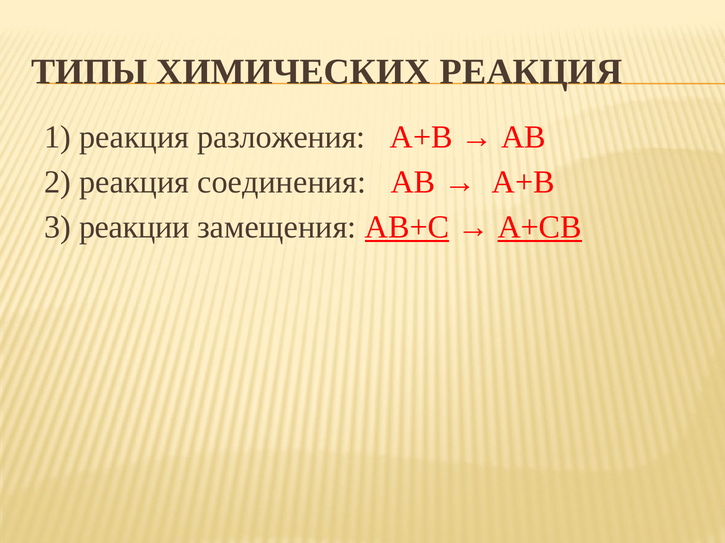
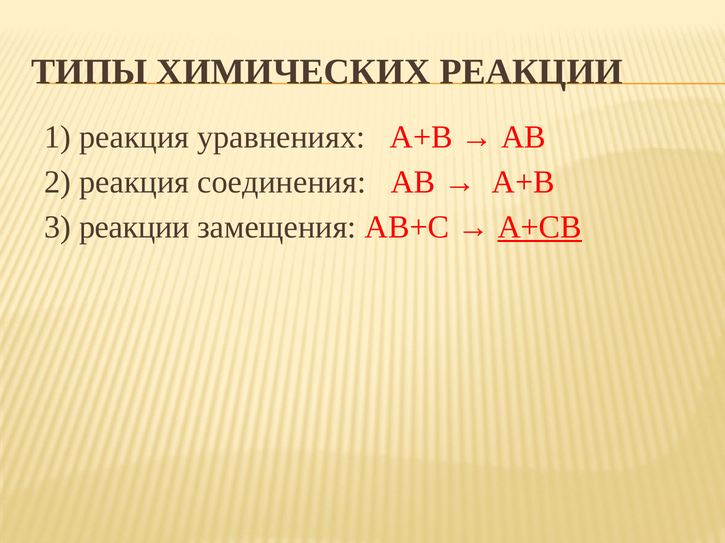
ХИМИЧЕСКИХ РЕАКЦИЯ: РЕАКЦИЯ -> РЕАКЦИИ
разложения: разложения -> уравнениях
АВ+С underline: present -> none
